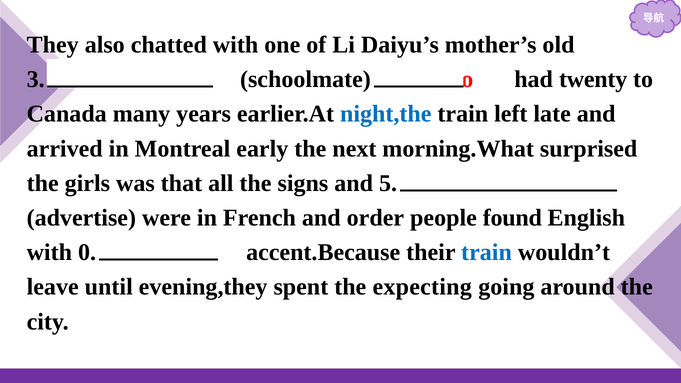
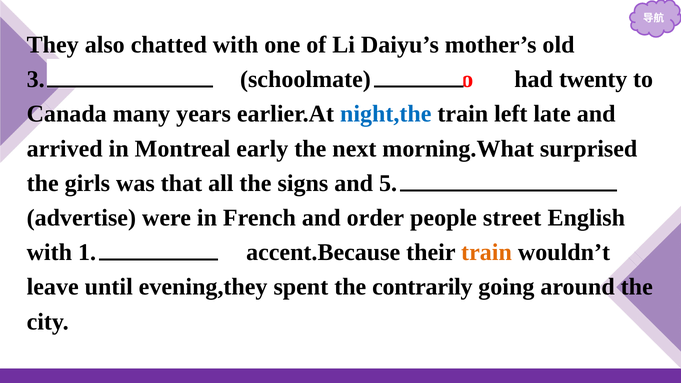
found: found -> street
0: 0 -> 1
train at (486, 252) colour: blue -> orange
expecting: expecting -> contrarily
